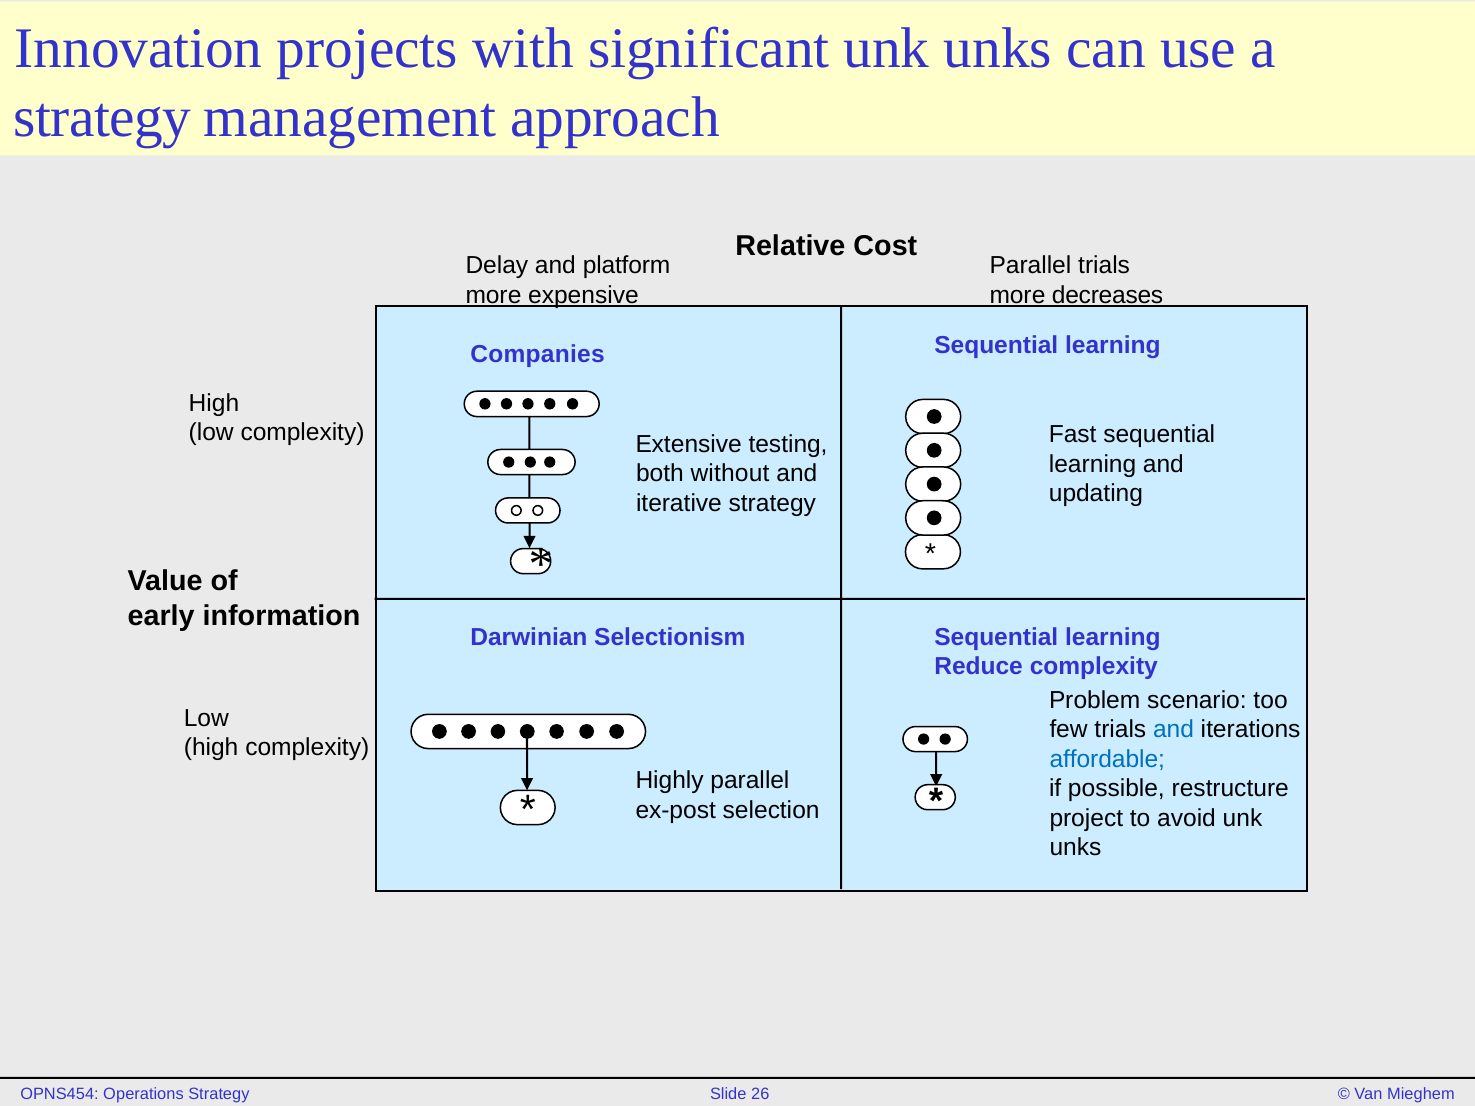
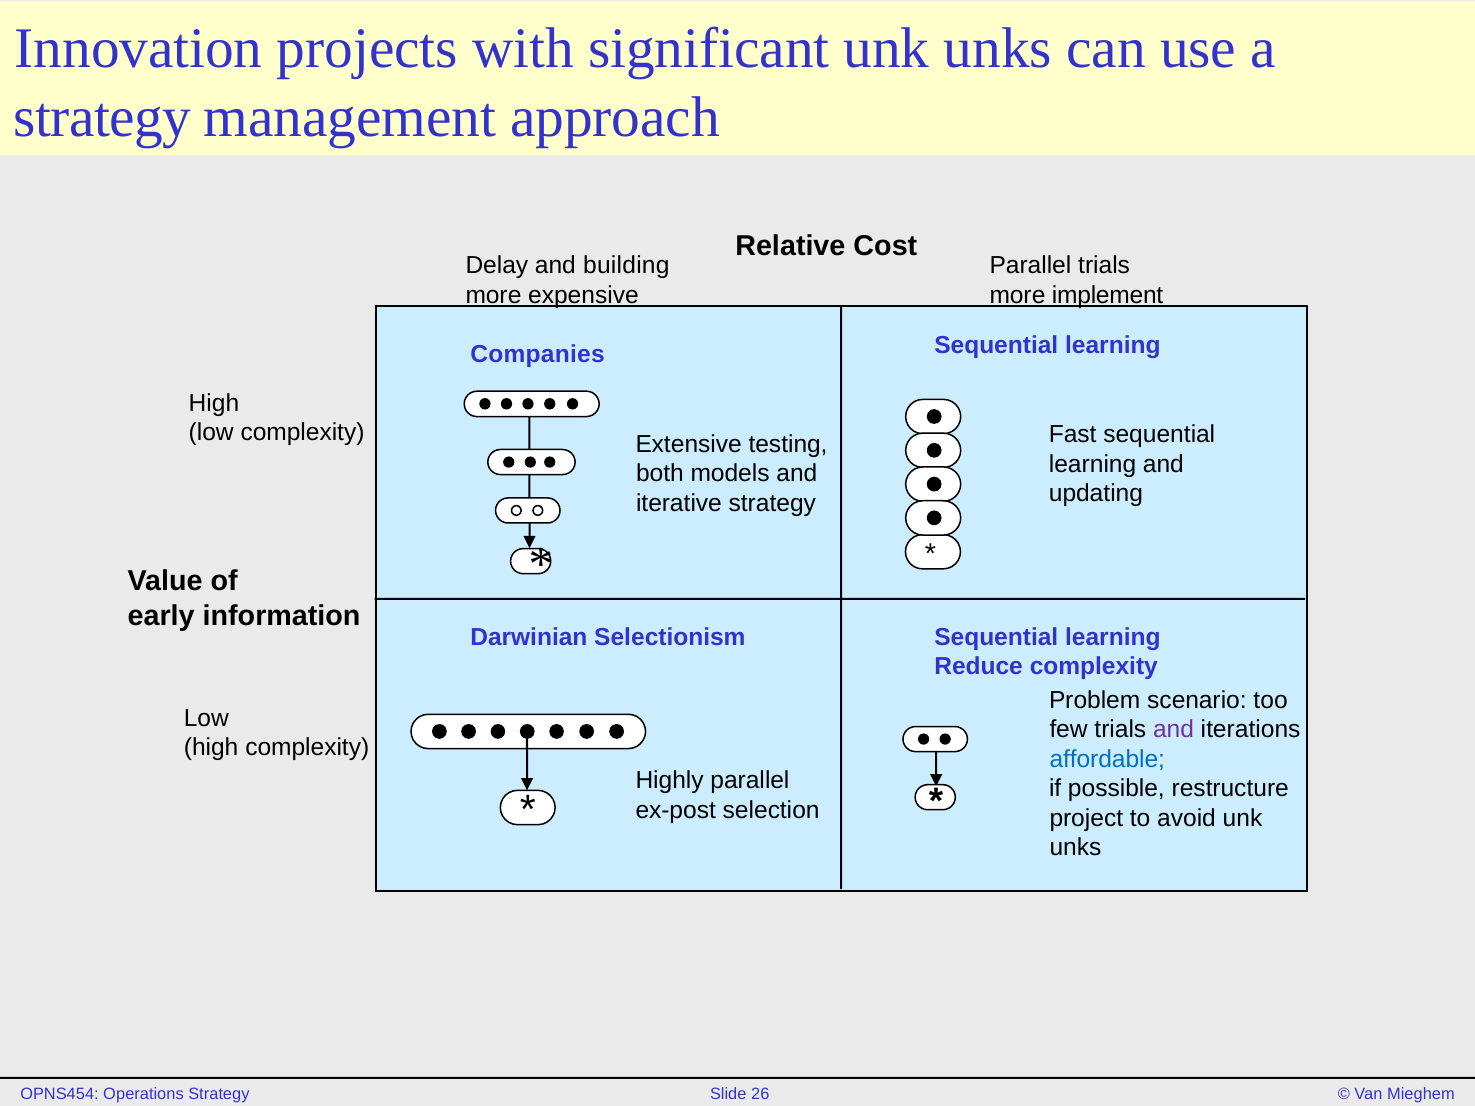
platform: platform -> building
decreases: decreases -> implement
without: without -> models
and at (1174, 730) colour: blue -> purple
